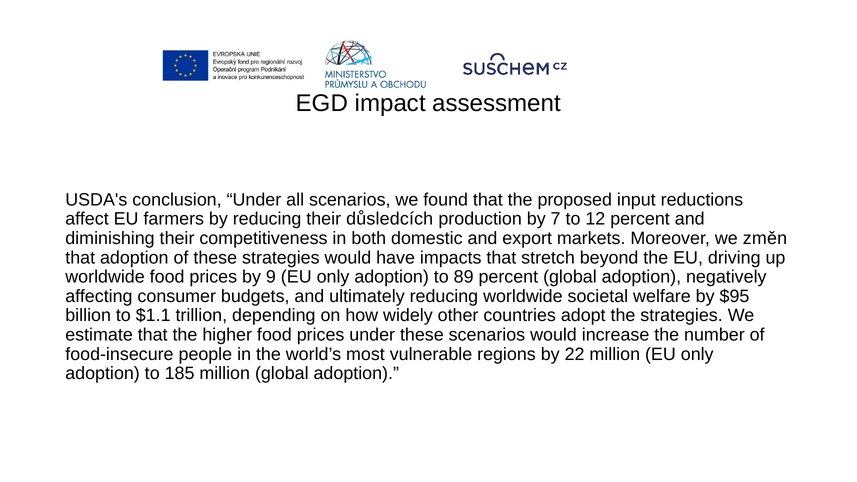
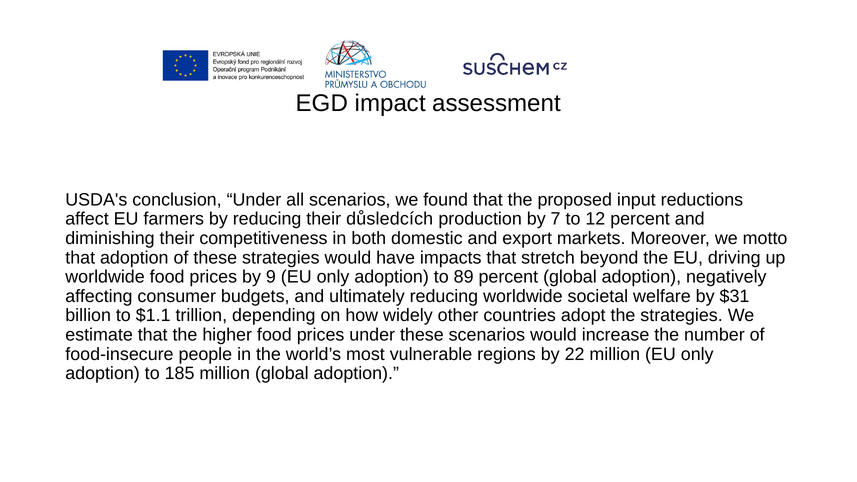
změn: změn -> motto
$95: $95 -> $31
